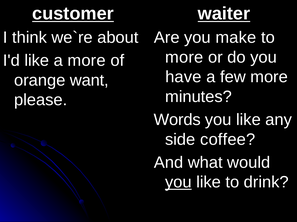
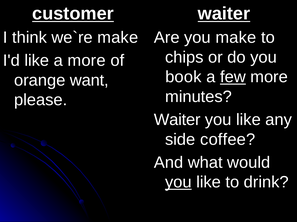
about at (118, 38): about -> make
more at (184, 57): more -> chips
have: have -> book
few underline: none -> present
Words at (177, 120): Words -> Waiter
